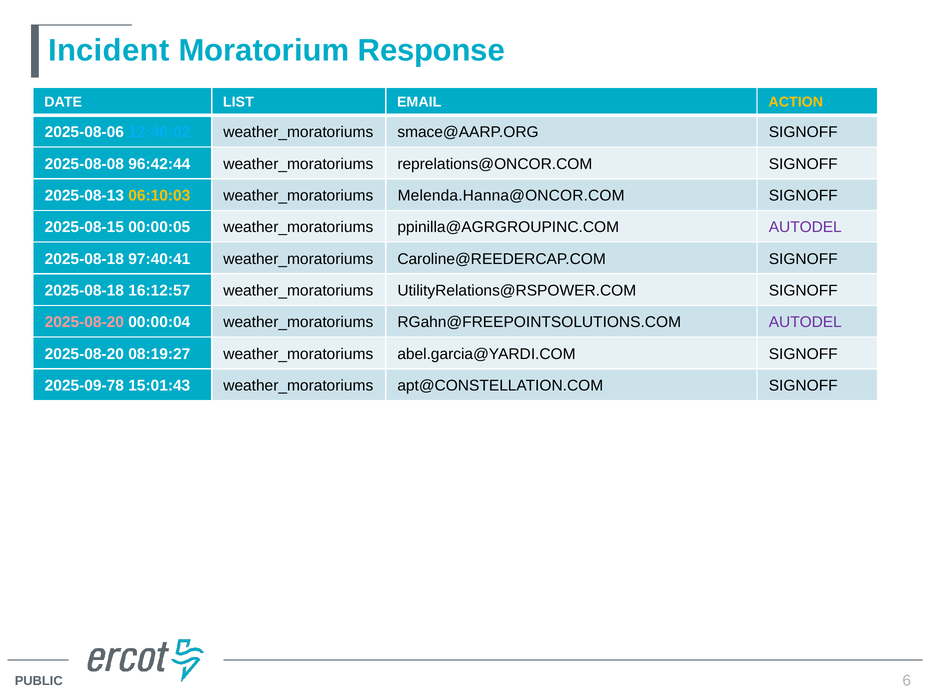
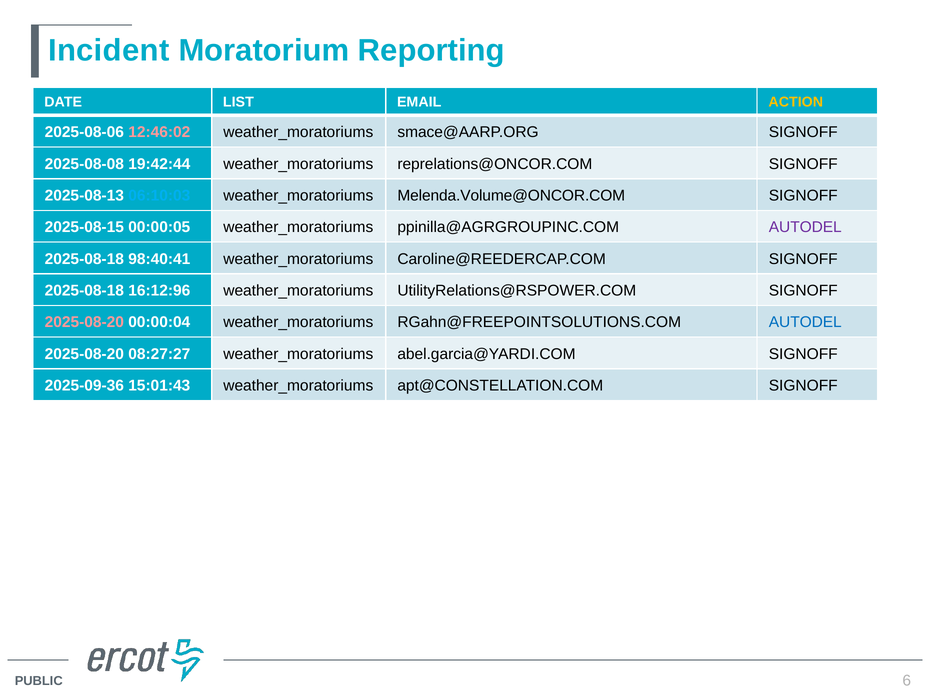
Response: Response -> Reporting
12:46:02 colour: light blue -> pink
96:42:44: 96:42:44 -> 19:42:44
06:10:03 colour: yellow -> light blue
Melenda.Hanna@ONCOR.COM: Melenda.Hanna@ONCOR.COM -> Melenda.Volume@ONCOR.COM
97:40:41: 97:40:41 -> 98:40:41
16:12:57: 16:12:57 -> 16:12:96
AUTODEL at (805, 322) colour: purple -> blue
08:19:27: 08:19:27 -> 08:27:27
2025-09-78: 2025-09-78 -> 2025-09-36
